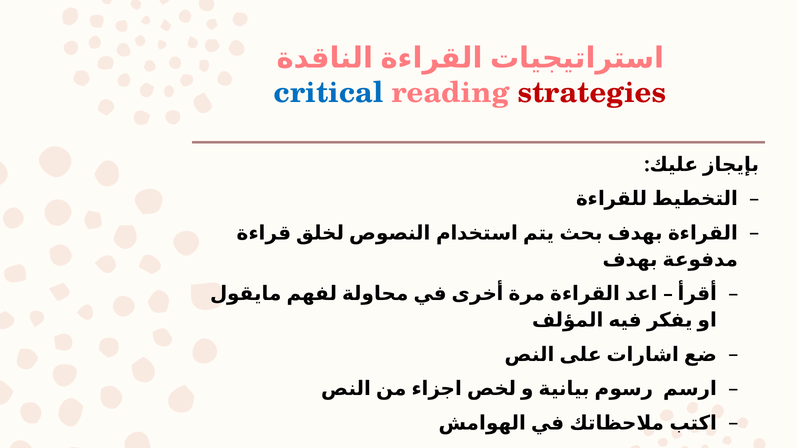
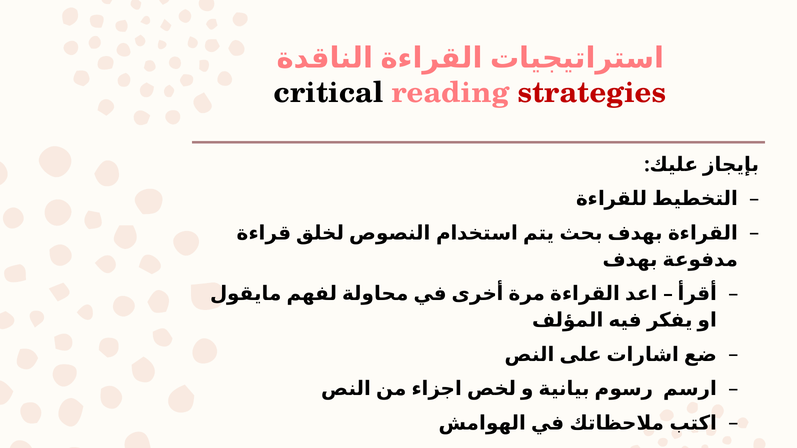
critical colour: blue -> black
